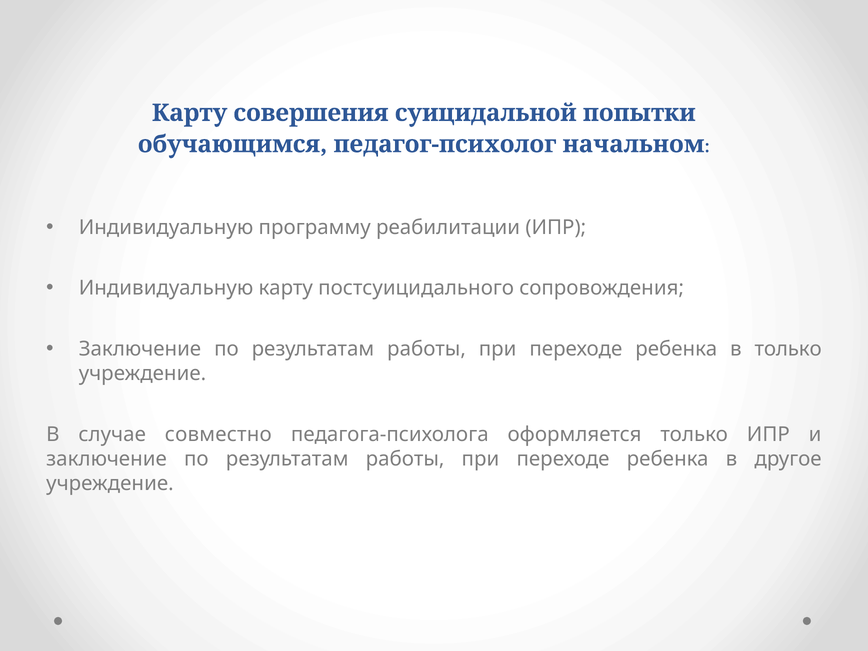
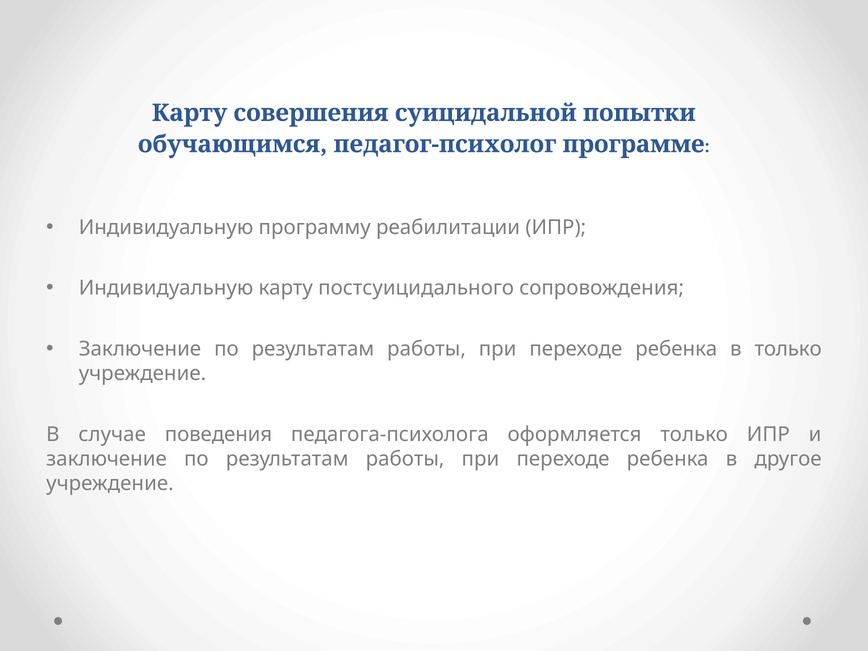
начальном: начальном -> программе
совместно: совместно -> поведения
